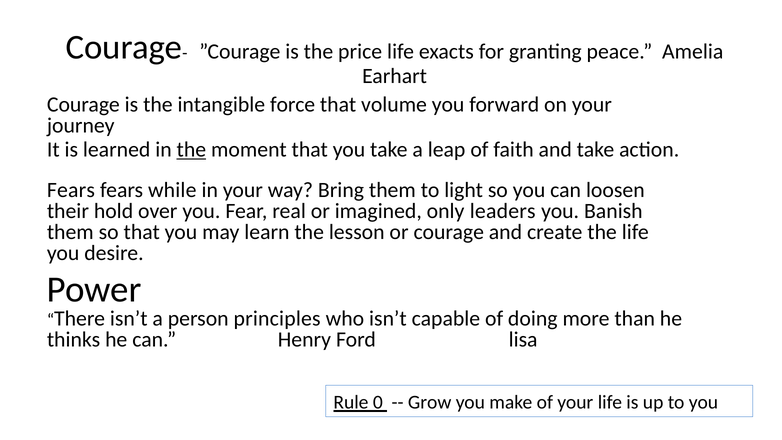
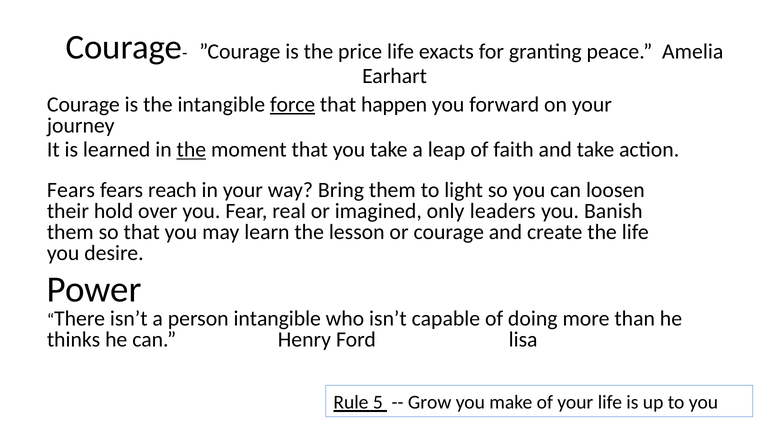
force underline: none -> present
volume: volume -> happen
while: while -> reach
person principles: principles -> intangible
0: 0 -> 5
